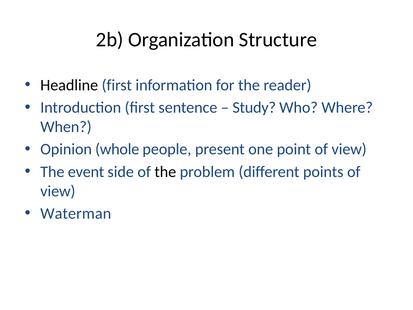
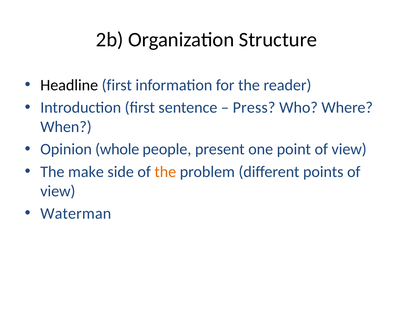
Study: Study -> Press
event: event -> make
the at (165, 172) colour: black -> orange
